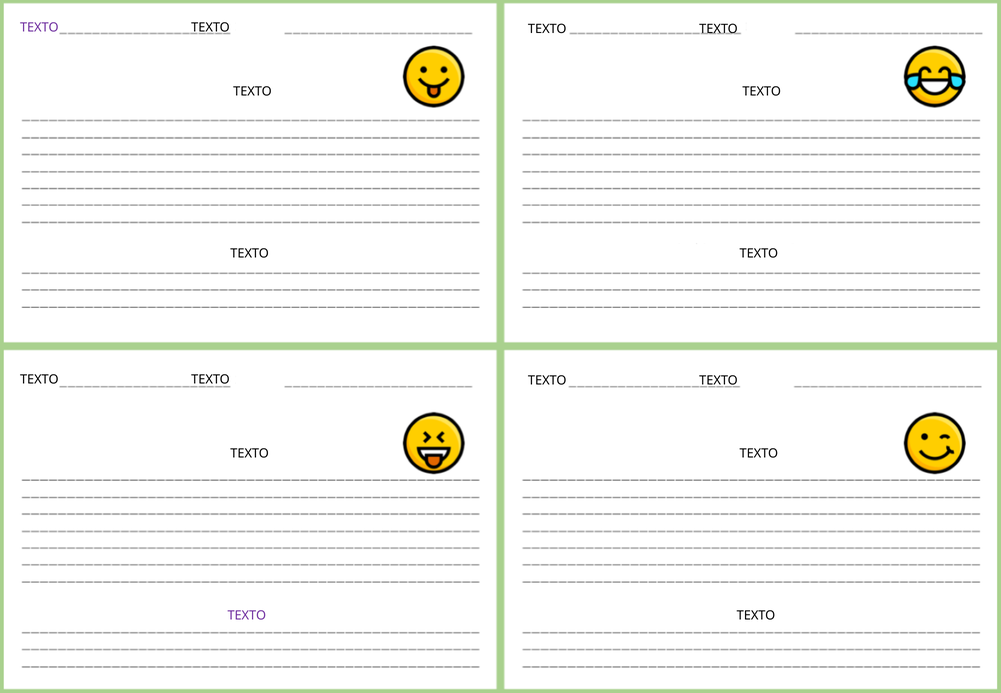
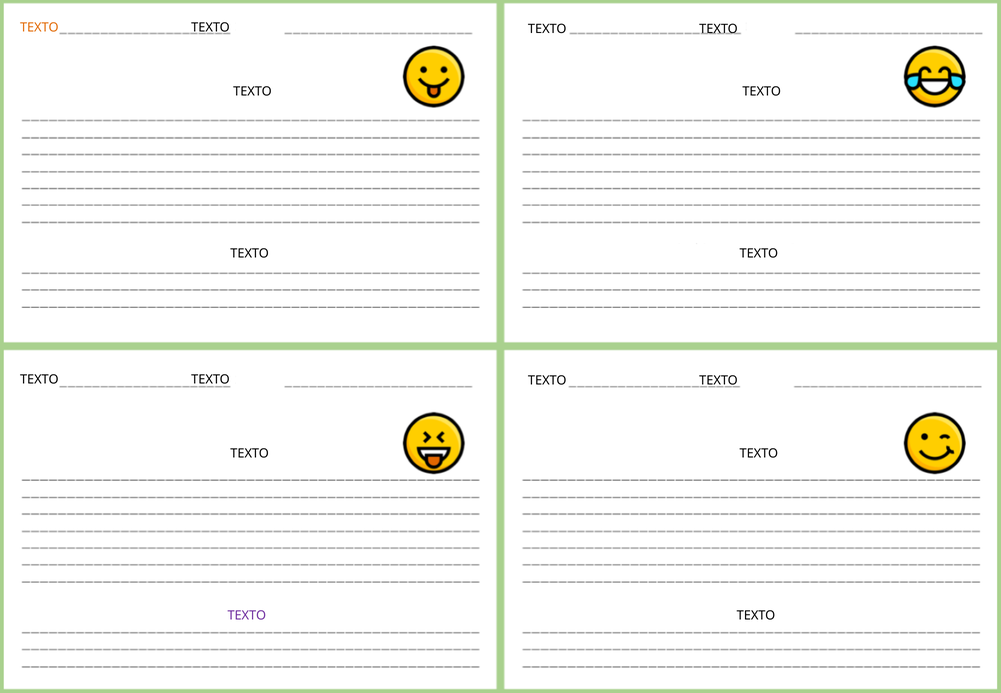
TEXTO at (39, 28) colour: purple -> orange
